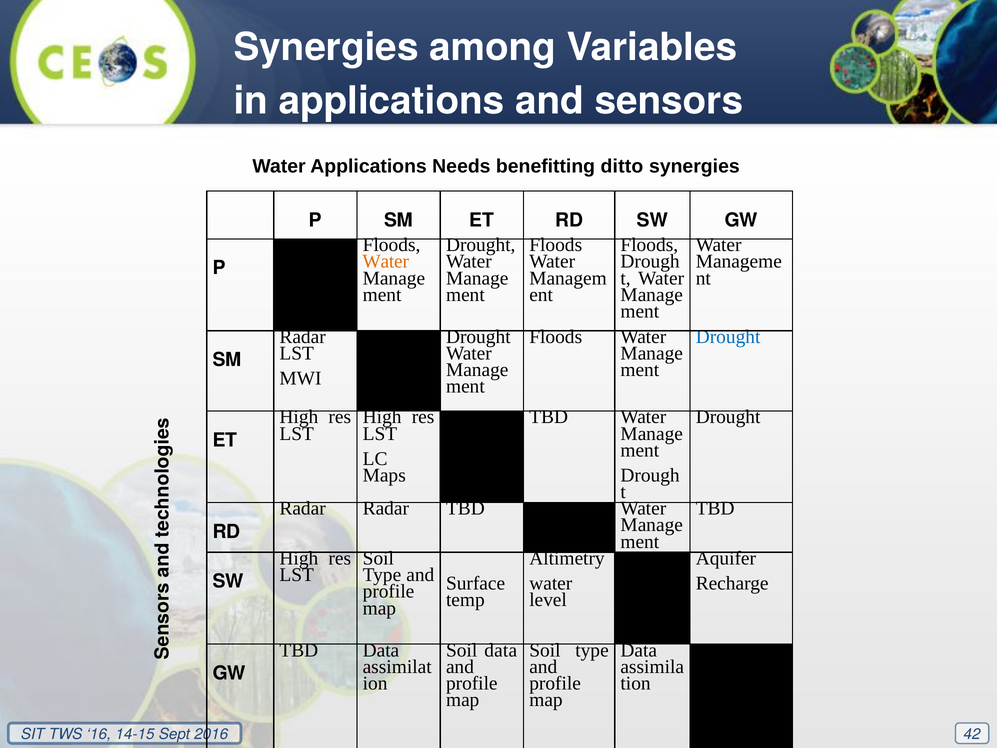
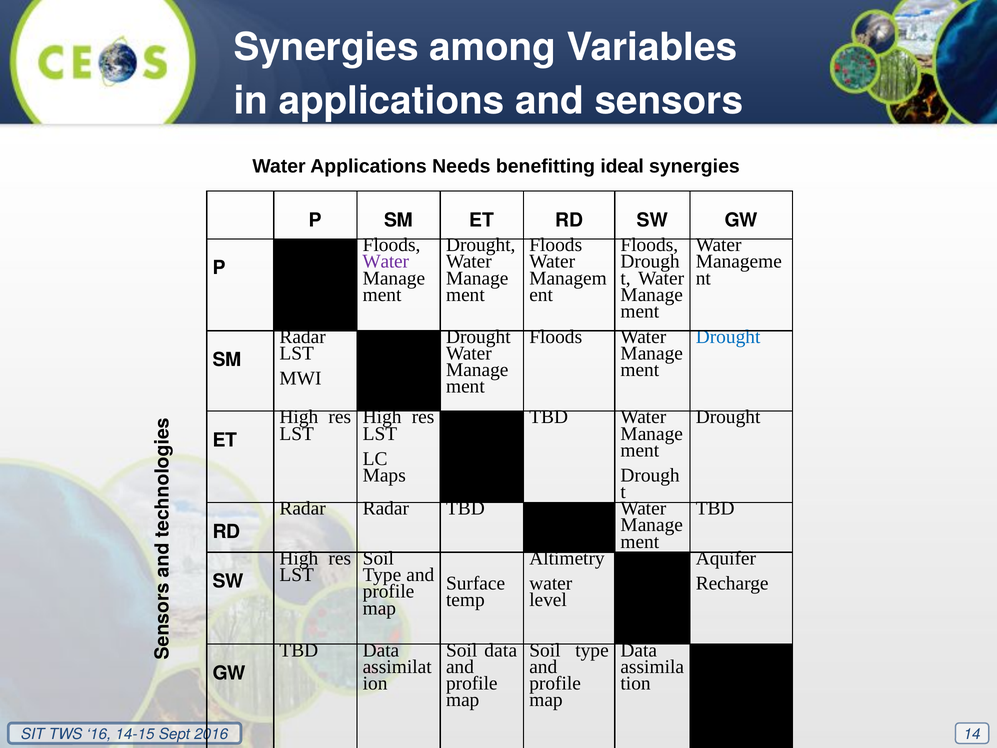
ditto: ditto -> ideal
Water at (386, 261) colour: orange -> purple
42: 42 -> 14
